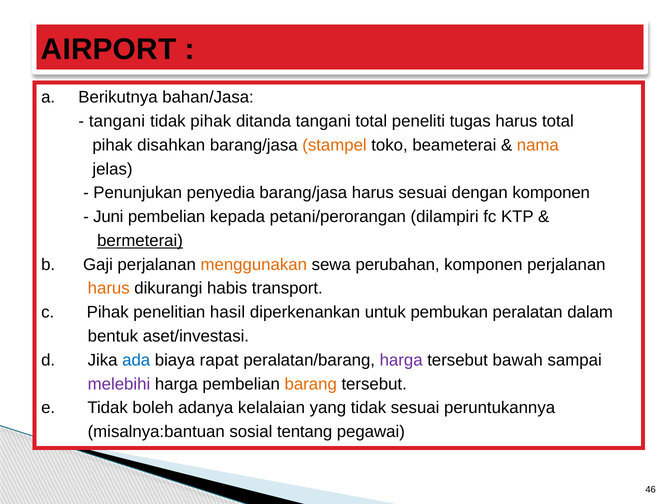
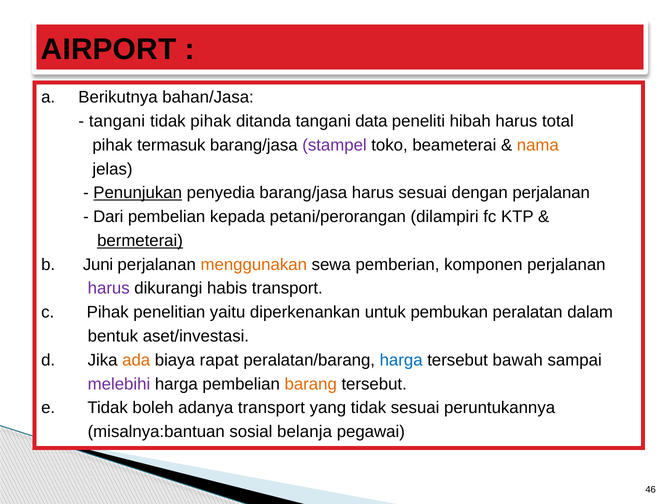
tangani total: total -> data
tugas: tugas -> hibah
disahkan: disahkan -> termasuk
stampel colour: orange -> purple
Penunjukan underline: none -> present
dengan komponen: komponen -> perjalanan
Juni: Juni -> Dari
Gaji: Gaji -> Juni
perubahan: perubahan -> pemberian
harus at (109, 288) colour: orange -> purple
hasil: hasil -> yaitu
ada colour: blue -> orange
harga at (401, 360) colour: purple -> blue
adanya kelalaian: kelalaian -> transport
tentang: tentang -> belanja
